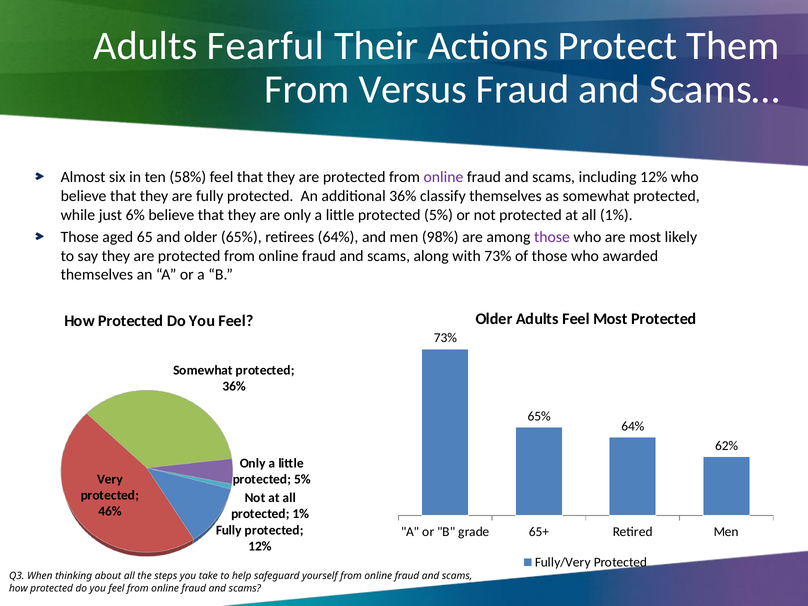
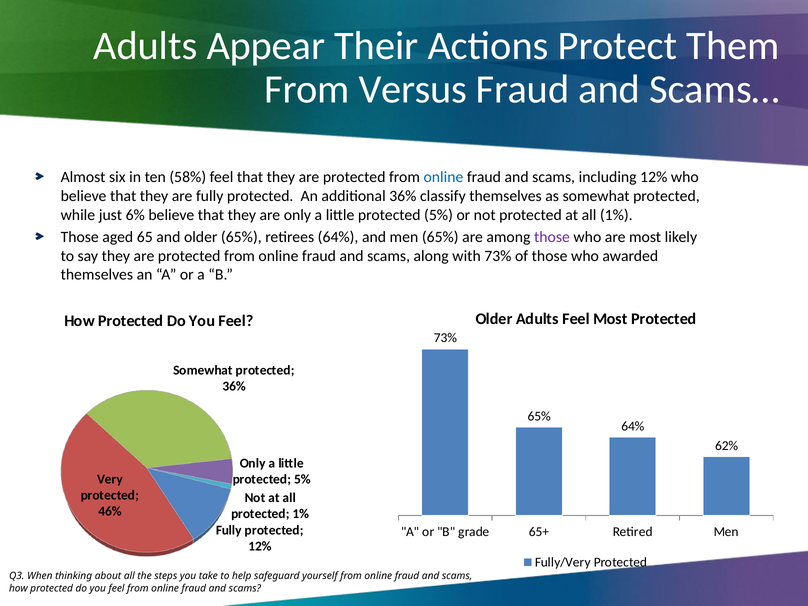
Fearful: Fearful -> Appear
online at (443, 177) colour: purple -> blue
men 98%: 98% -> 65%
